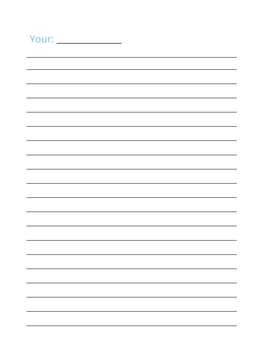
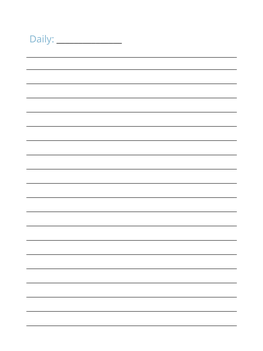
Your: Your -> Daily
